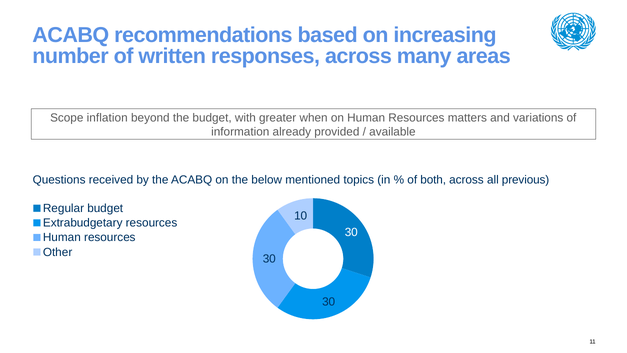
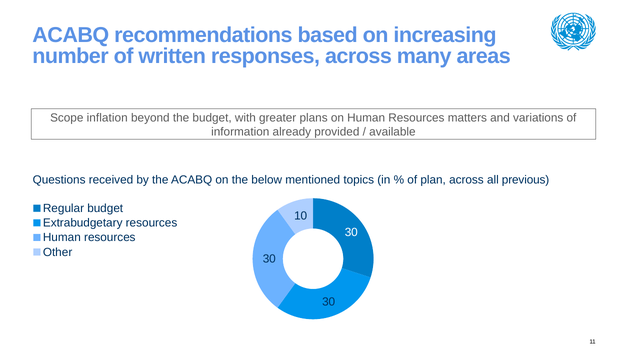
when: when -> plans
both: both -> plan
